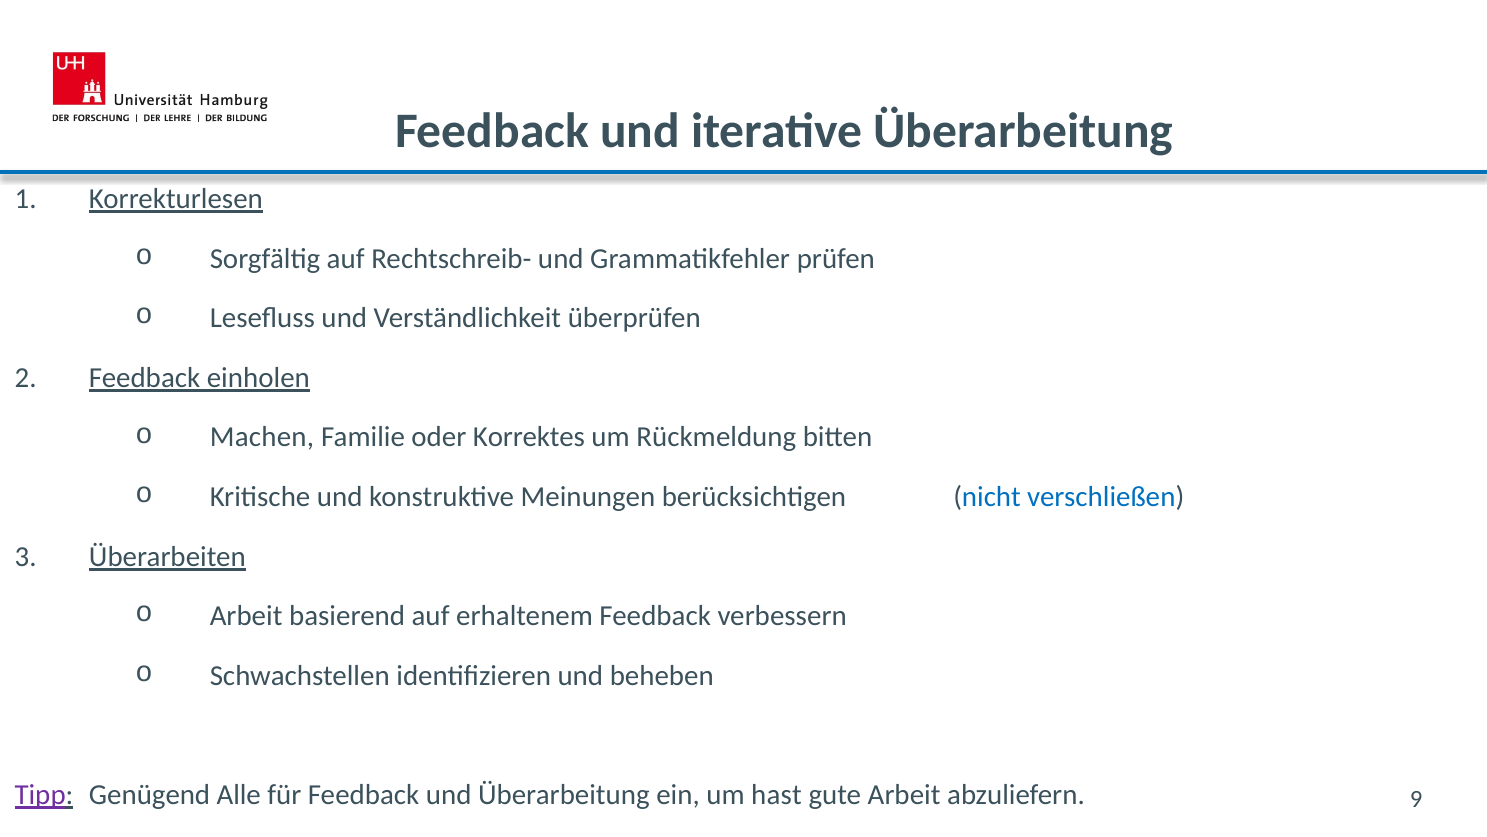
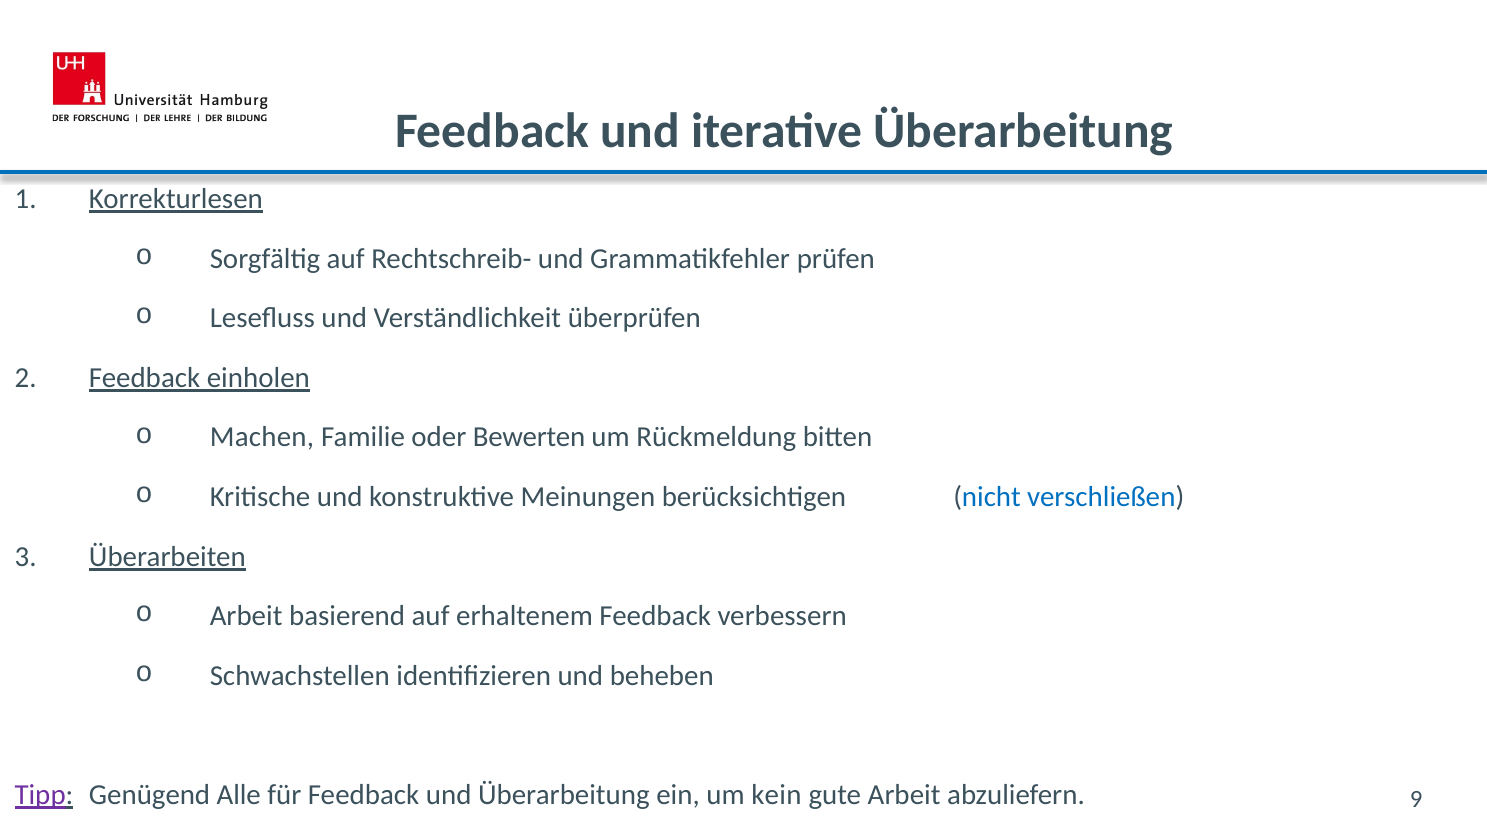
Korrektes: Korrektes -> Bewerten
hast: hast -> kein
